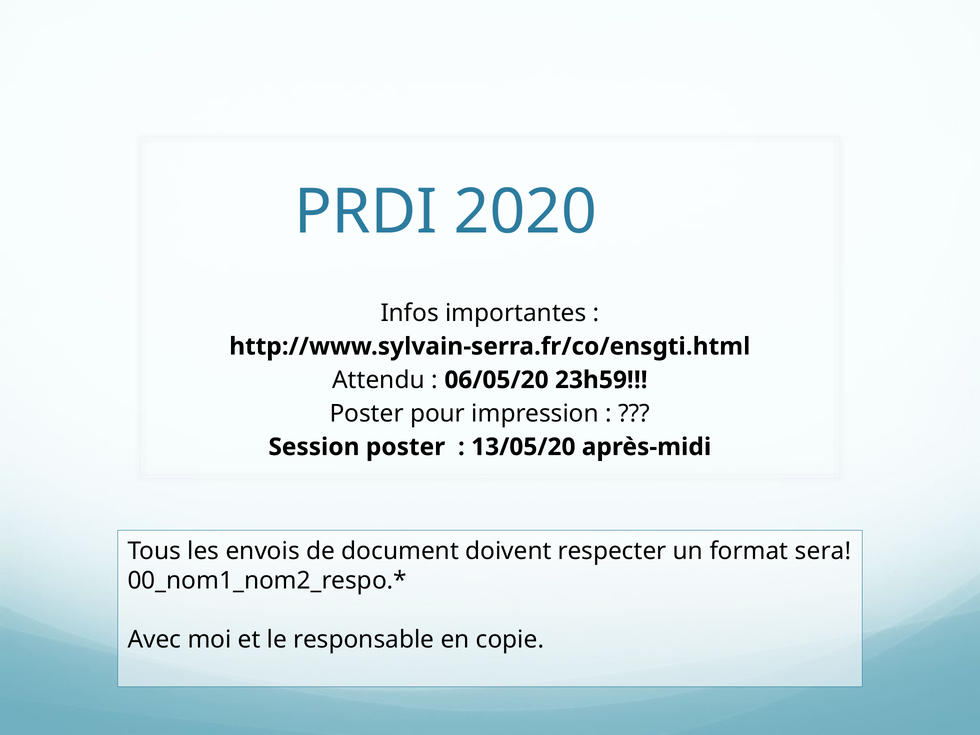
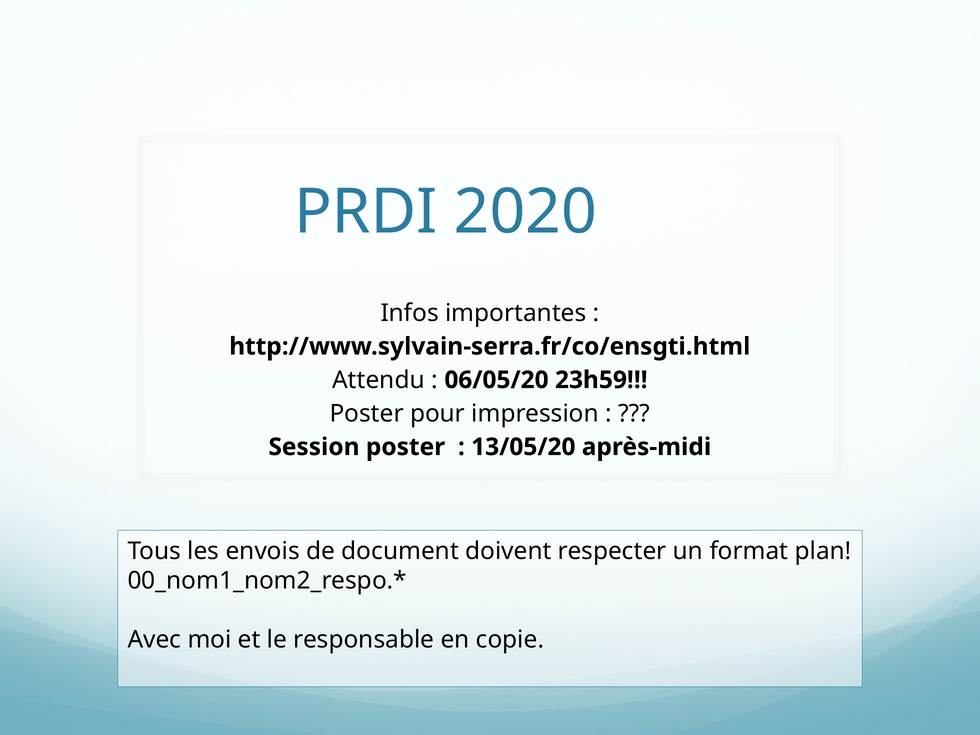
sera: sera -> plan
